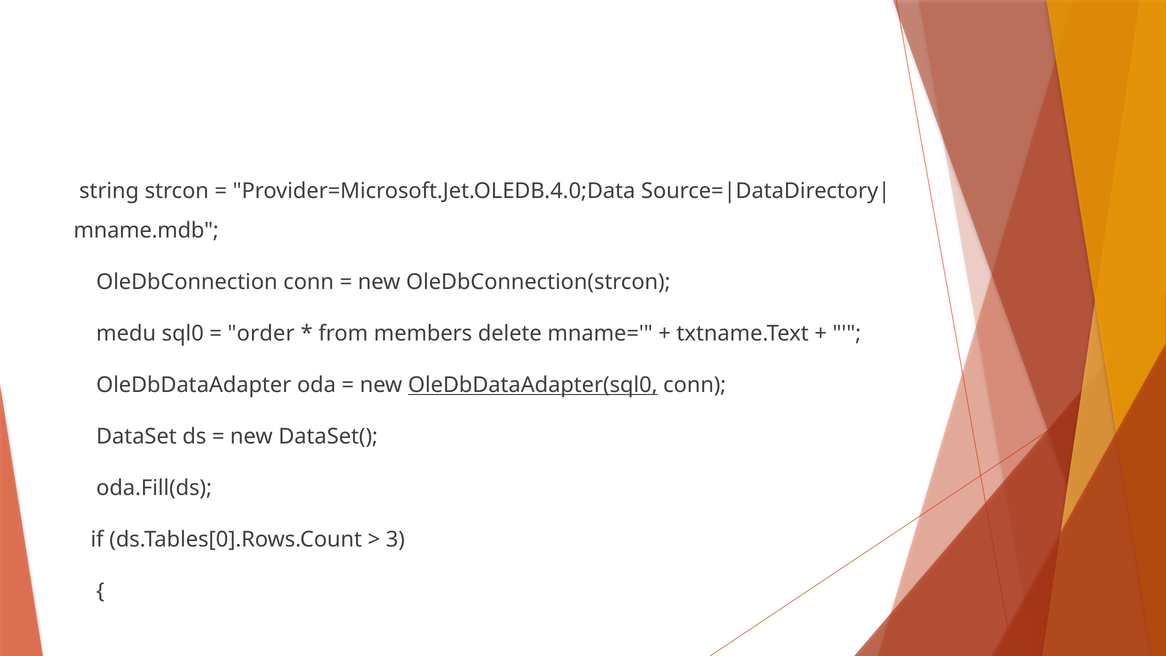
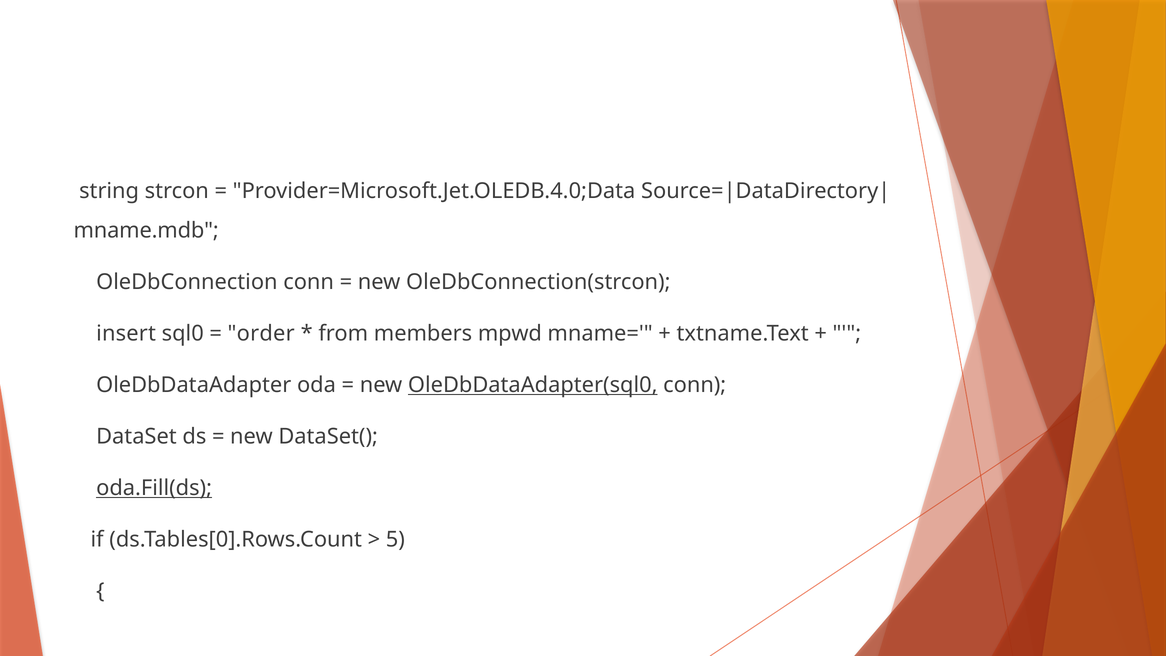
medu: medu -> insert
delete: delete -> mpwd
oda.Fill(ds underline: none -> present
3: 3 -> 5
